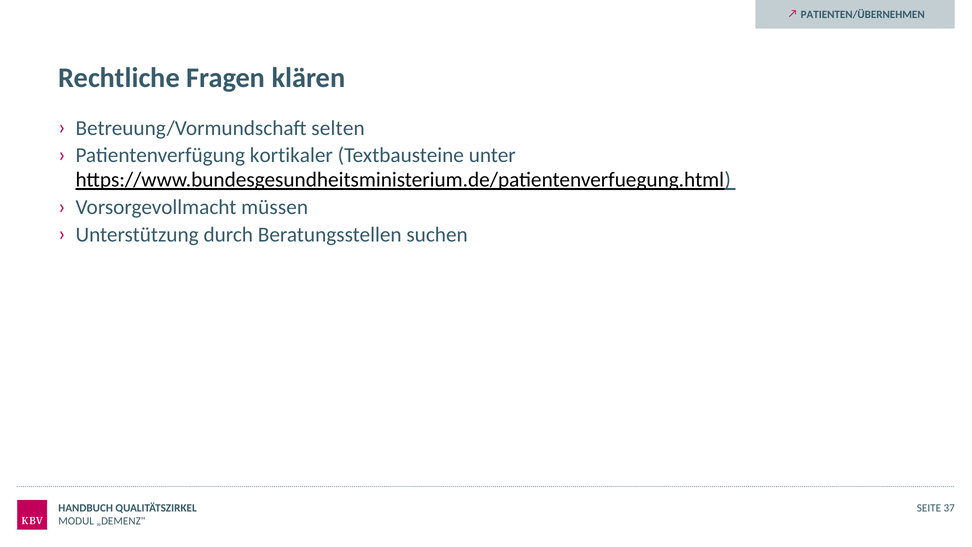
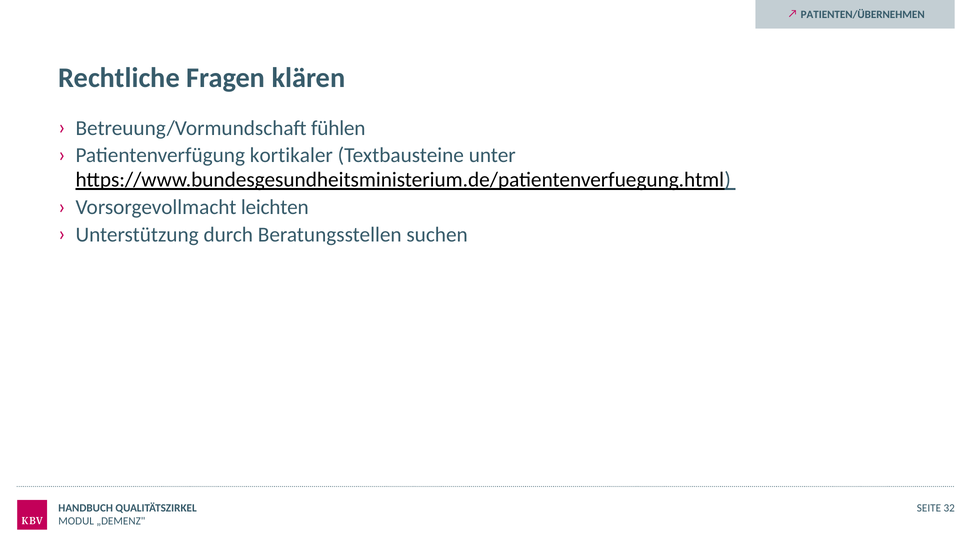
selten: selten -> fühlen
müssen: müssen -> leichten
37: 37 -> 32
